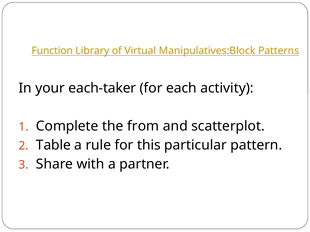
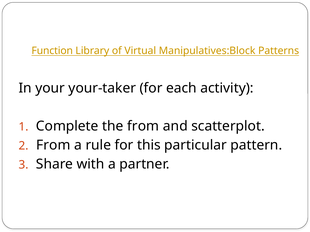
each-taker: each-taker -> your-taker
Table at (53, 145): Table -> From
